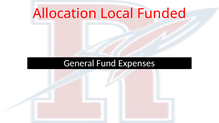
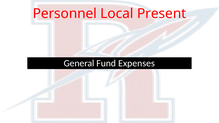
Allocation: Allocation -> Personnel
Funded: Funded -> Present
